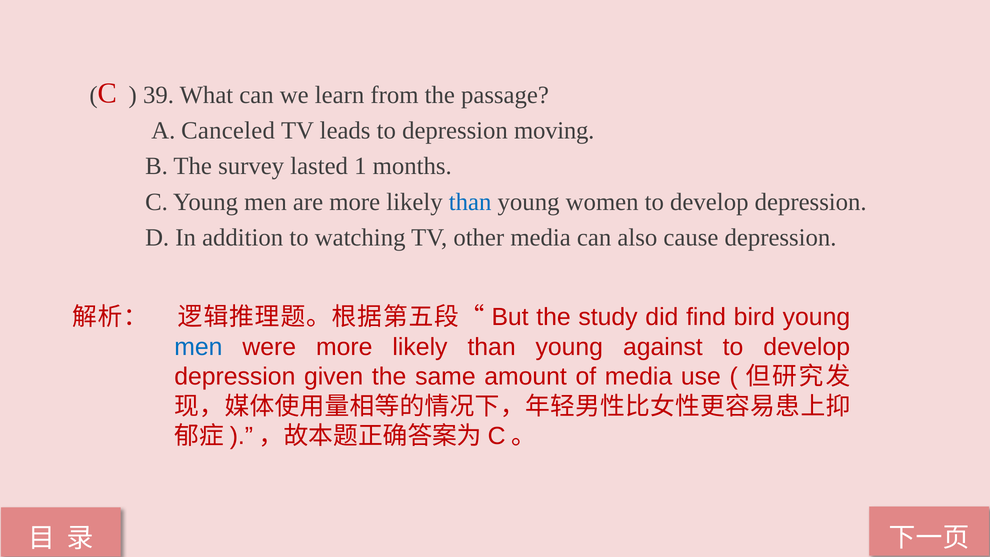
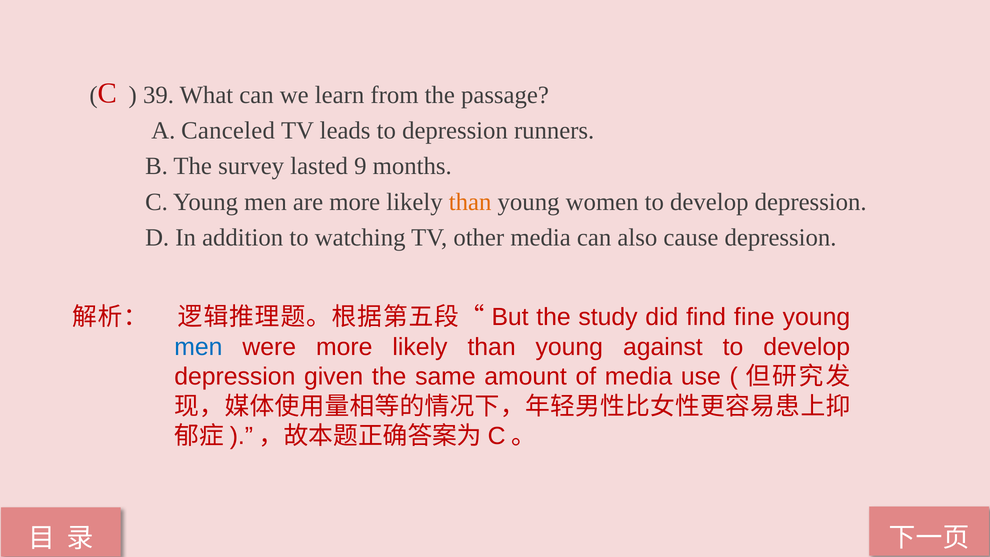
moving: moving -> runners
1: 1 -> 9
than at (470, 202) colour: blue -> orange
bird: bird -> fine
